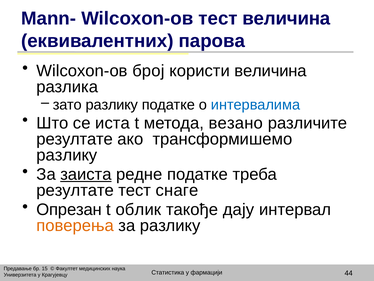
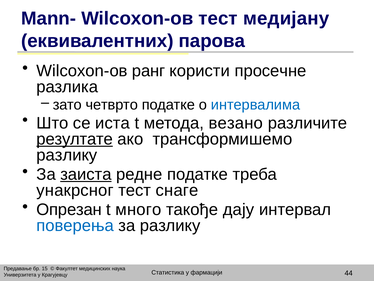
тест величина: величина -> медијану
број: број -> ранг
користи величина: величина -> просечне
зато разлику: разлику -> четврто
резултате at (75, 139) underline: none -> present
резултате at (75, 190): резултате -> унакрсног
облик: облик -> много
поверења colour: orange -> blue
